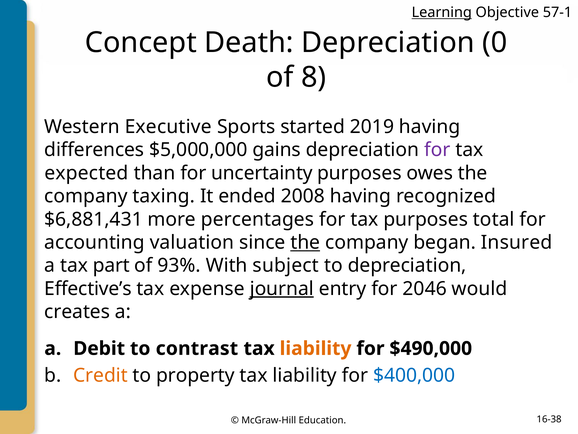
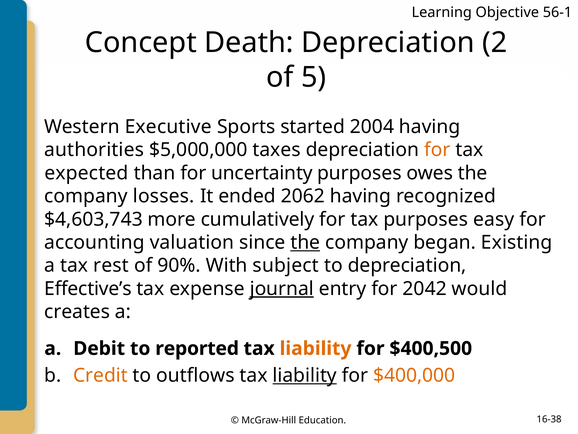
Learning underline: present -> none
57-1: 57-1 -> 56-1
0: 0 -> 2
8: 8 -> 5
2019: 2019 -> 2004
differences: differences -> authorities
gains: gains -> taxes
for at (437, 150) colour: purple -> orange
taxing: taxing -> losses
2008: 2008 -> 2062
$6,881,431: $6,881,431 -> $4,603,743
percentages: percentages -> cumulatively
total: total -> easy
Insured: Insured -> Existing
part: part -> rest
93%: 93% -> 90%
2046: 2046 -> 2042
contrast: contrast -> reported
$490,000: $490,000 -> $400,500
property: property -> outflows
liability at (305, 375) underline: none -> present
$400,000 colour: blue -> orange
